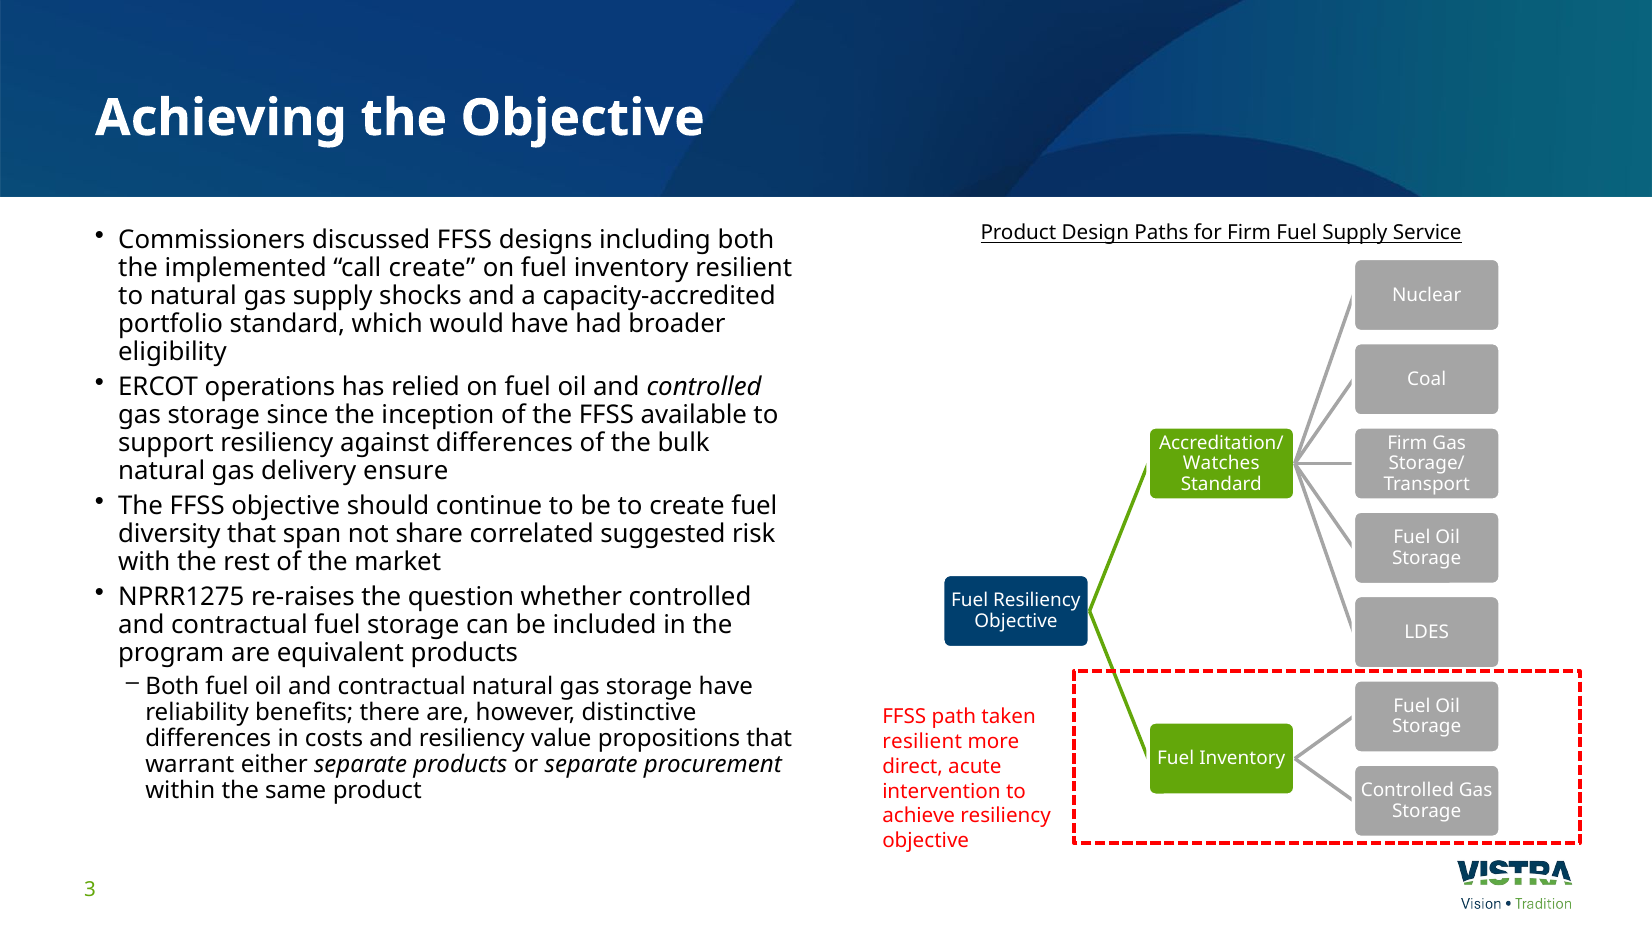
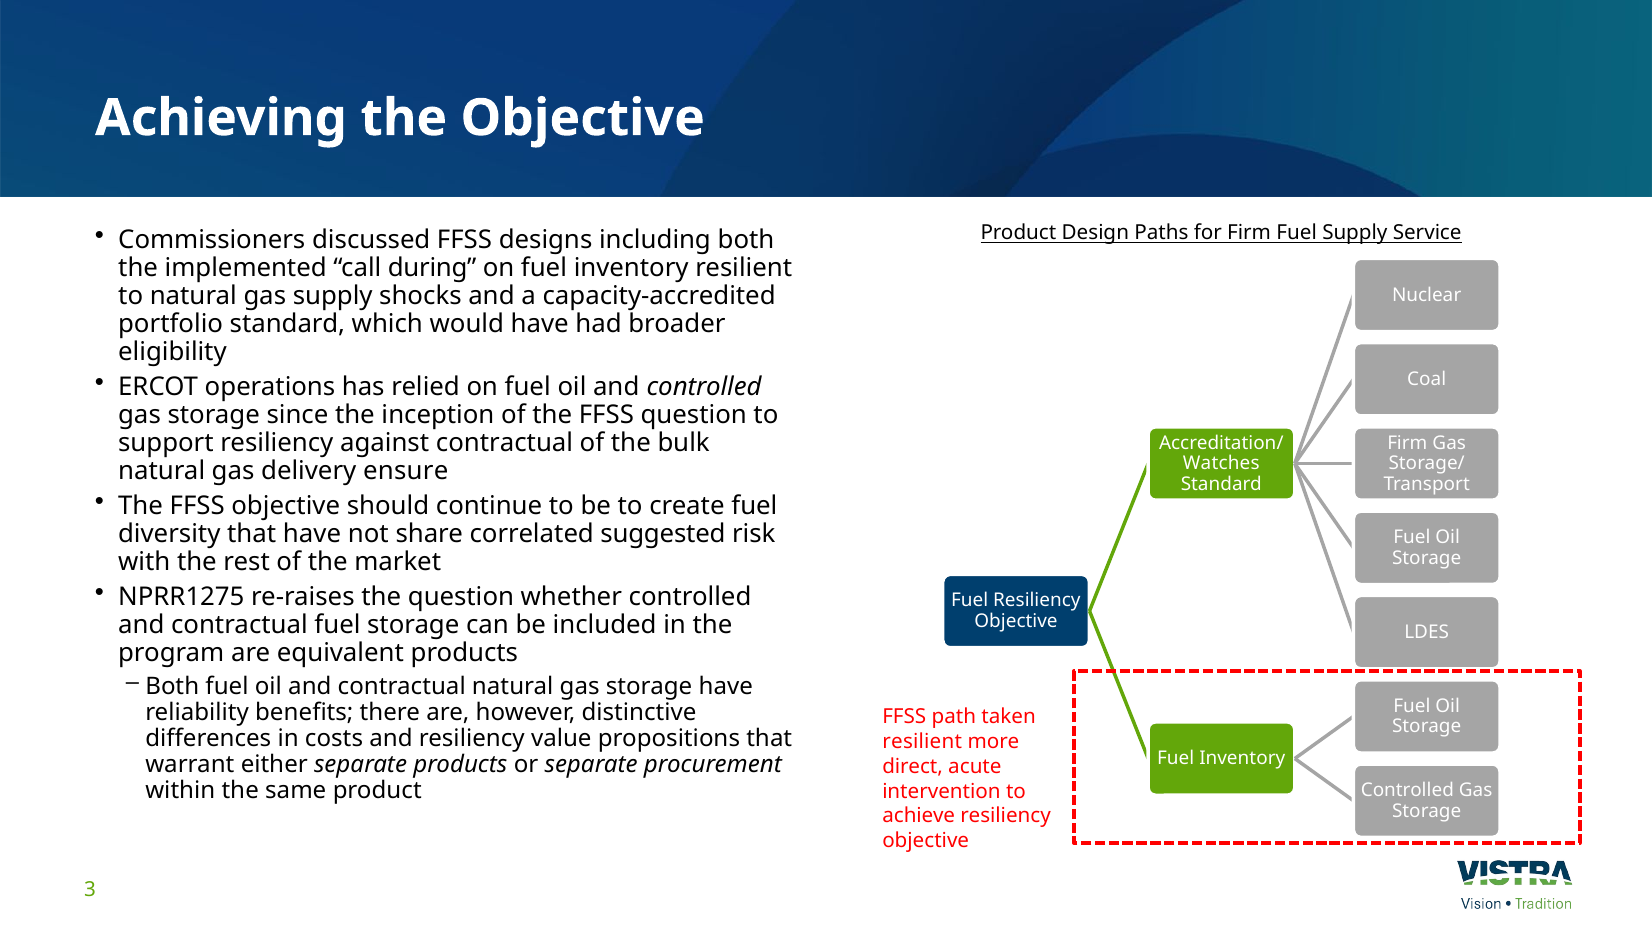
call create: create -> during
FFSS available: available -> question
against differences: differences -> contractual
that span: span -> have
